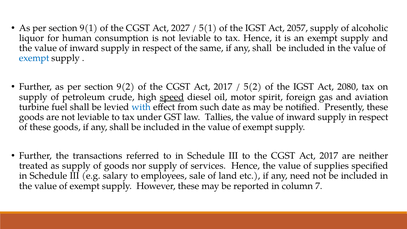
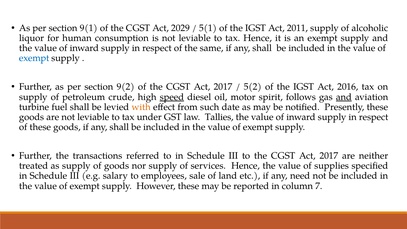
2027: 2027 -> 2029
2057: 2057 -> 2011
2080: 2080 -> 2016
foreign: foreign -> follows
and at (344, 97) underline: none -> present
with colour: blue -> orange
